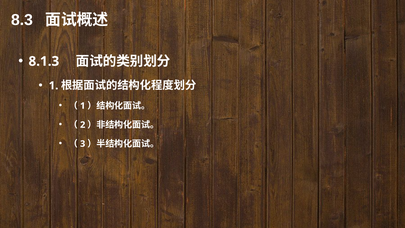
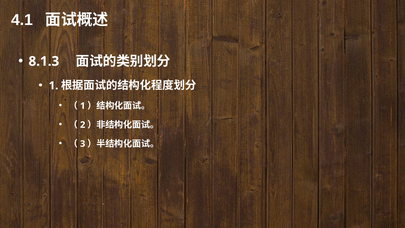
8.3: 8.3 -> 4.1
